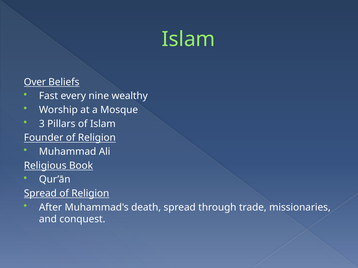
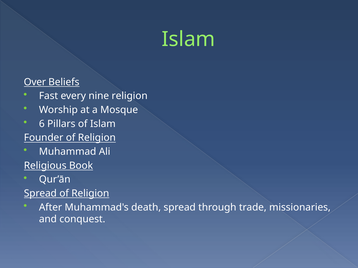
nine wealthy: wealthy -> religion
3: 3 -> 6
